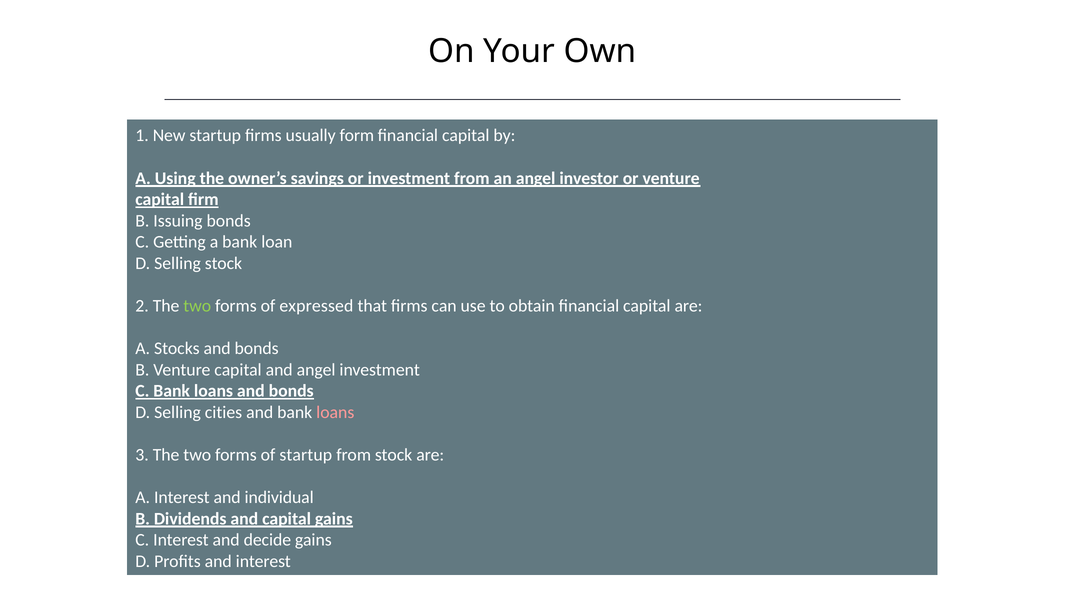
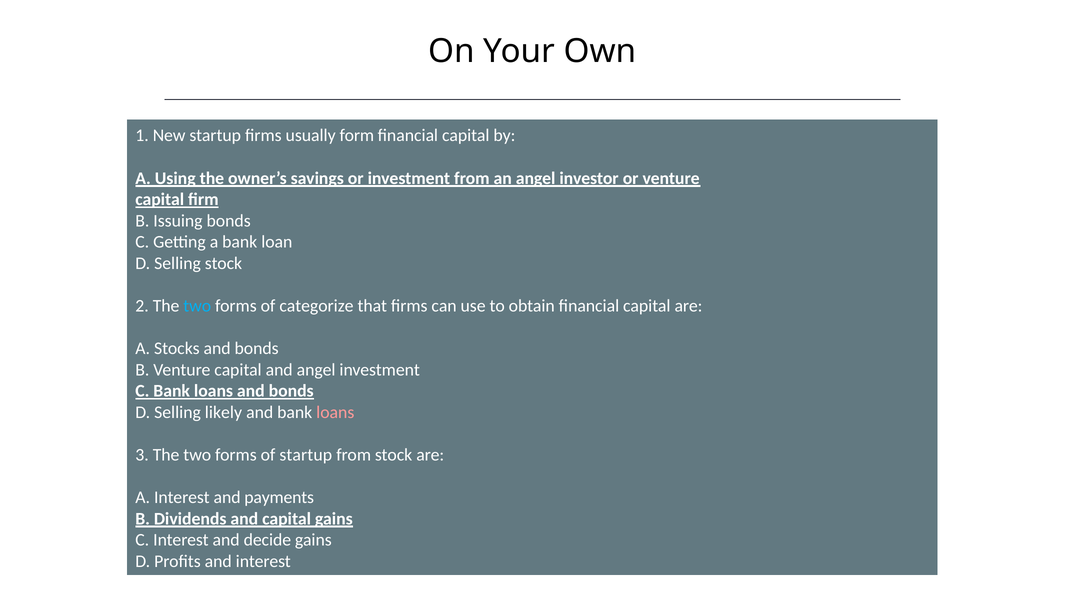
two at (197, 306) colour: light green -> light blue
expressed: expressed -> categorize
cities: cities -> likely
individual: individual -> payments
